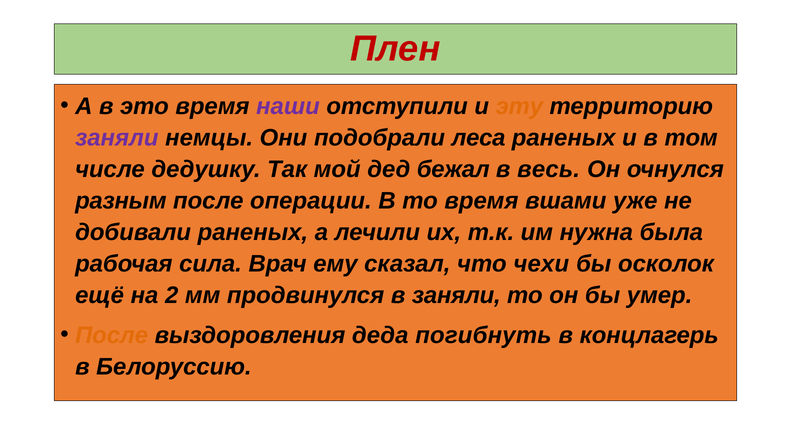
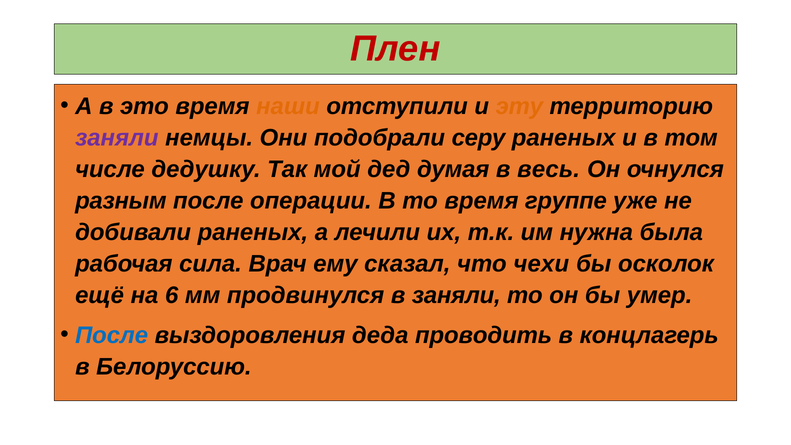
наши colour: purple -> orange
леса: леса -> серу
бежал: бежал -> думая
вшами: вшами -> группе
2: 2 -> 6
После at (112, 335) colour: orange -> blue
погибнуть: погибнуть -> проводить
